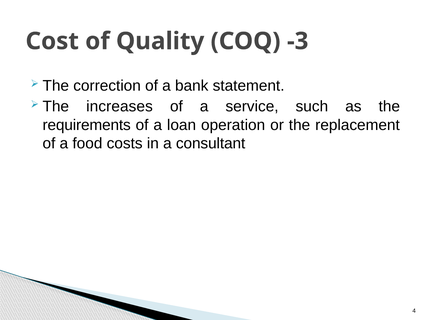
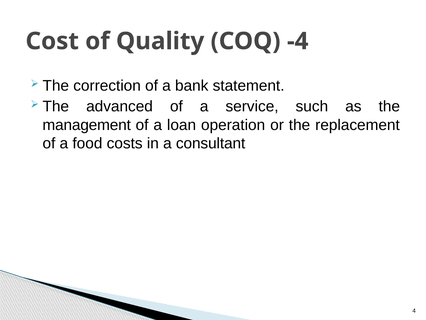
-3: -3 -> -4
increases: increases -> advanced
requirements: requirements -> management
